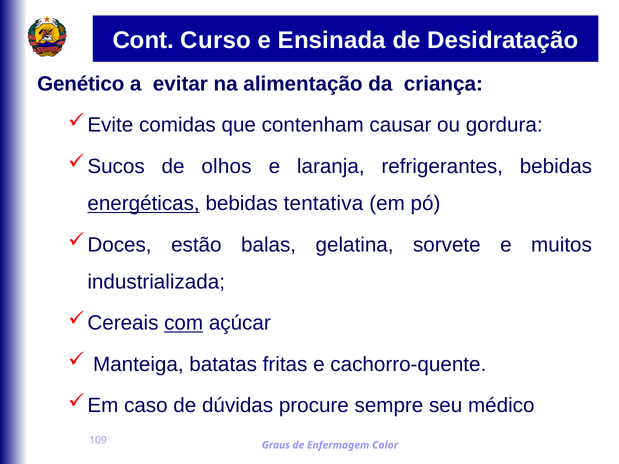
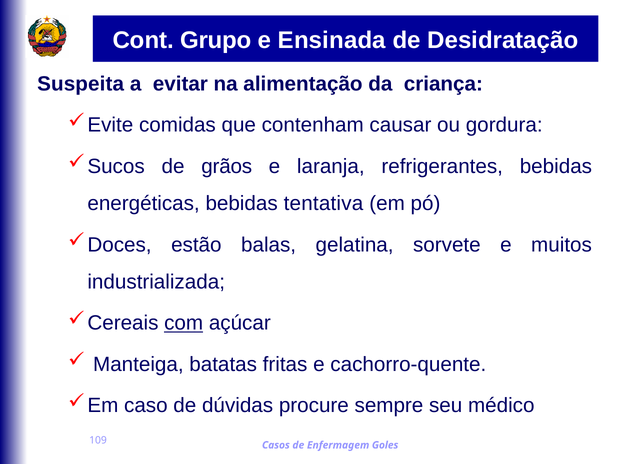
Curso: Curso -> Grupo
Genético: Genético -> Suspeita
olhos: olhos -> grãos
energéticas underline: present -> none
Graus: Graus -> Casos
Calor: Calor -> Goles
